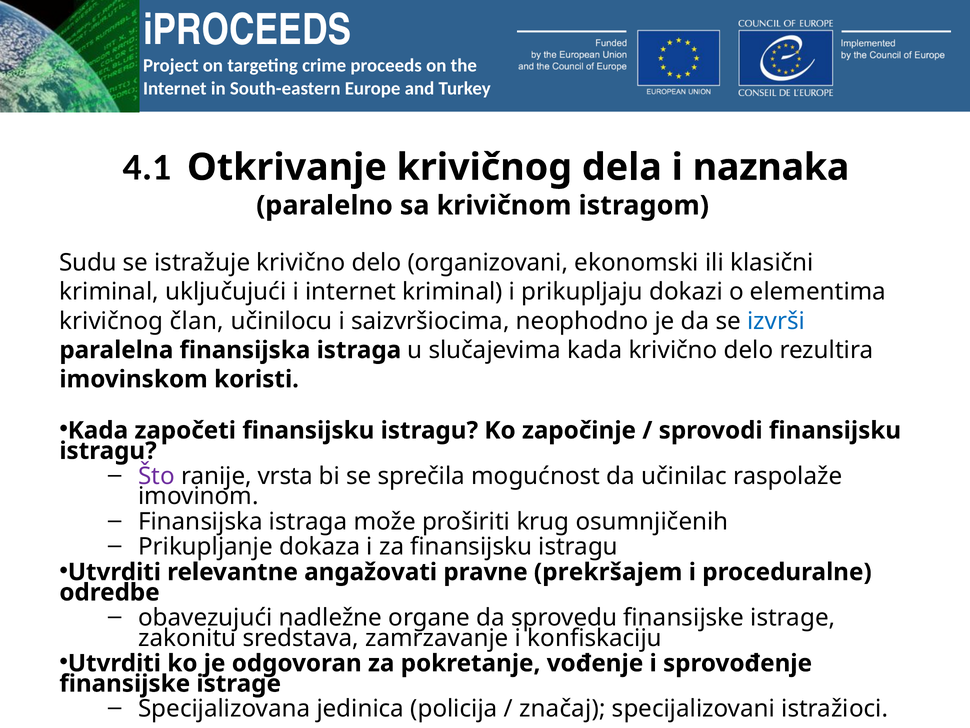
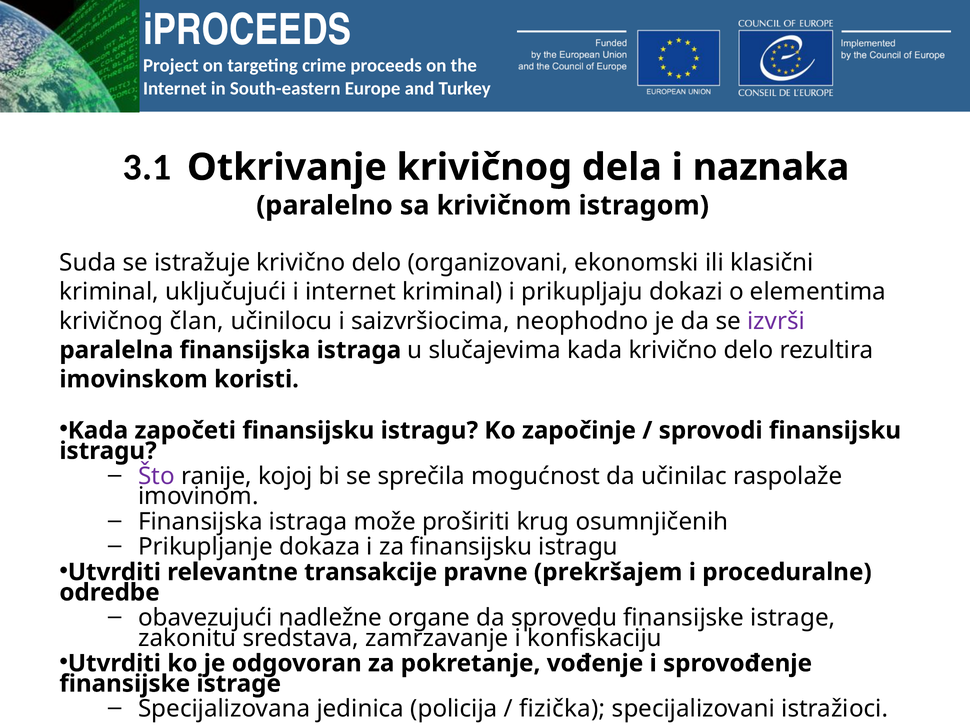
4.1: 4.1 -> 3.1
Sudu: Sudu -> Suda
izvrši colour: blue -> purple
vrsta: vrsta -> kojoj
angažovati: angažovati -> transakcije
značaj: značaj -> fizička
